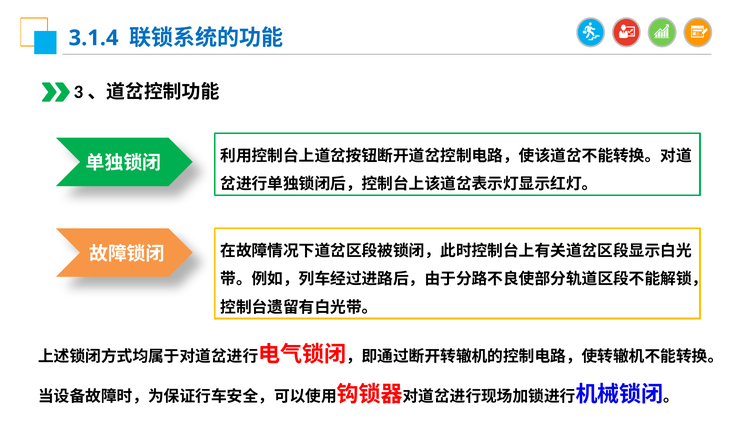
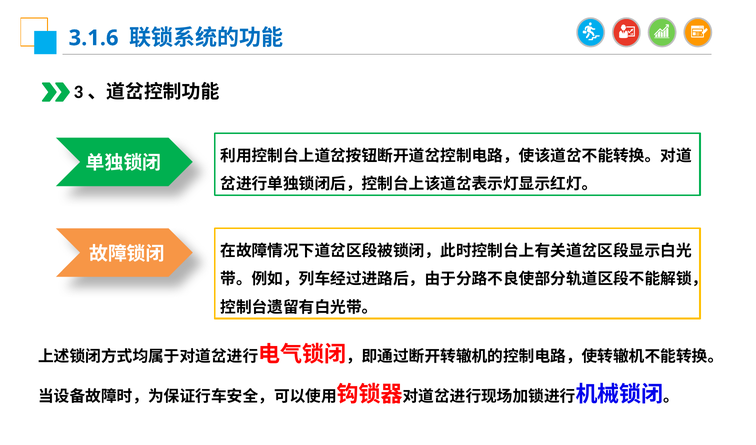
3.1.4: 3.1.4 -> 3.1.6
